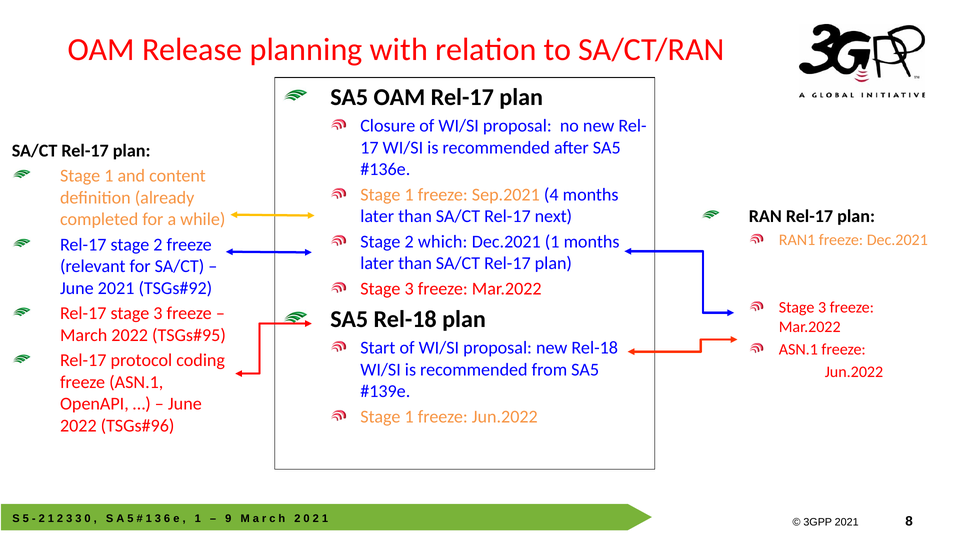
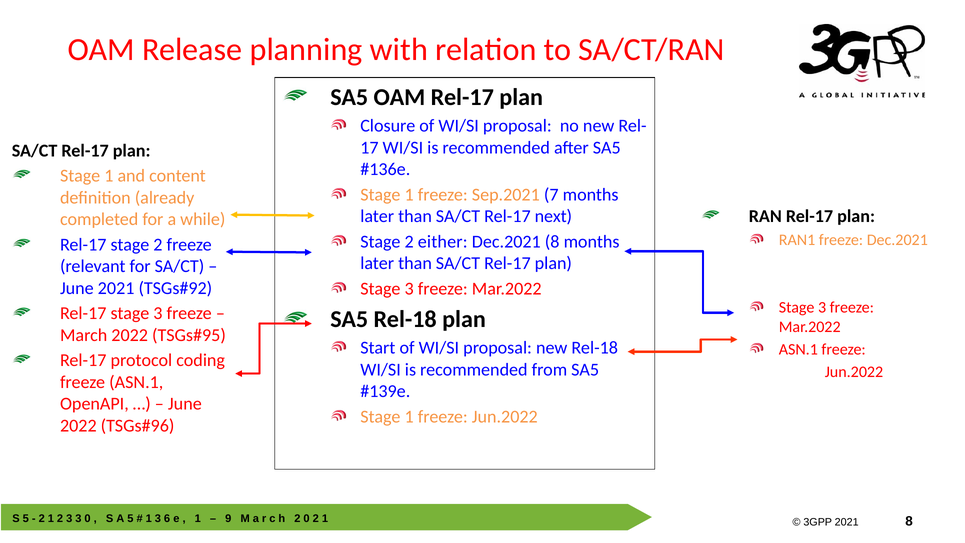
4: 4 -> 7
which: which -> either
Dec.2021 1: 1 -> 8
